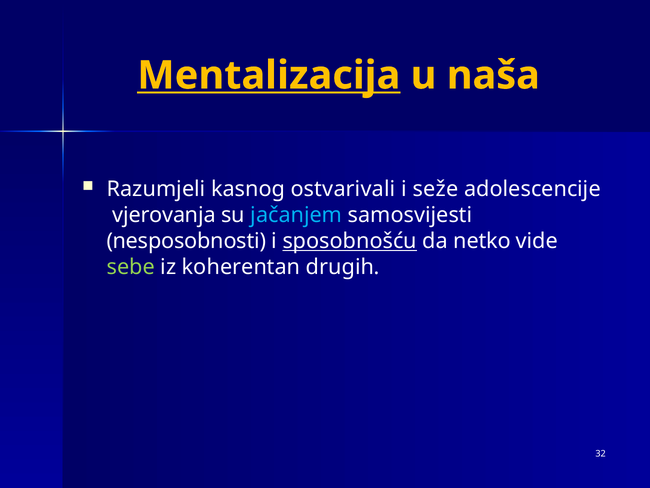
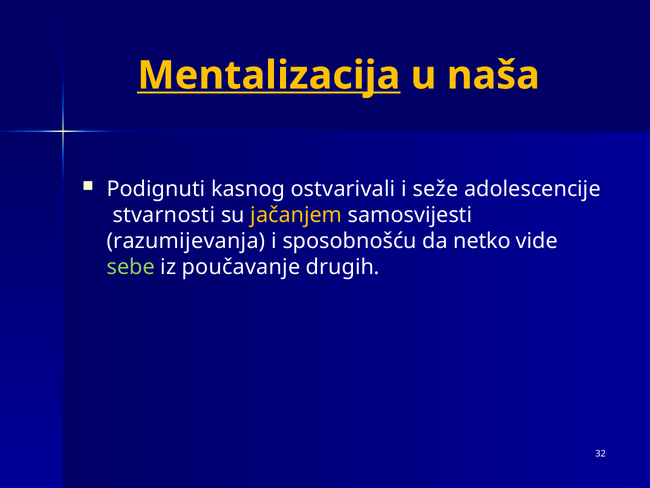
Razumjeli: Razumjeli -> Podignuti
vjerovanja: vjerovanja -> stvarnosti
jačanjem colour: light blue -> yellow
nesposobnosti: nesposobnosti -> razumijevanja
sposobnošću underline: present -> none
koherentan: koherentan -> poučavanje
